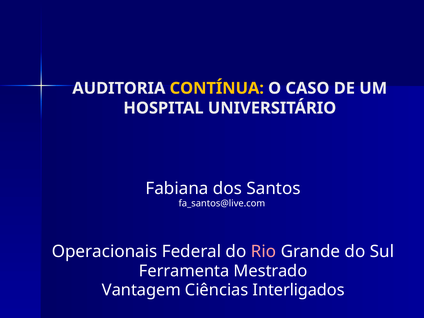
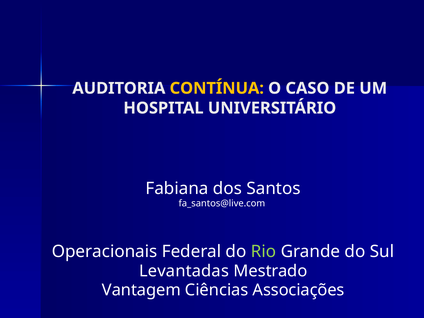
Rio colour: pink -> light green
Ferramenta: Ferramenta -> Levantadas
Interligados: Interligados -> Associações
